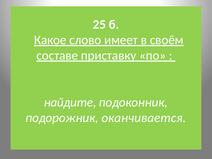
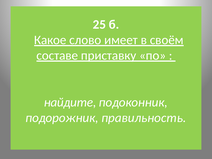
оканчивается: оканчивается -> правильность
